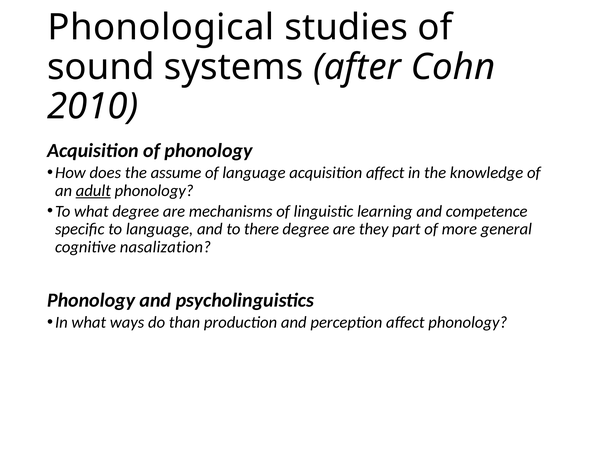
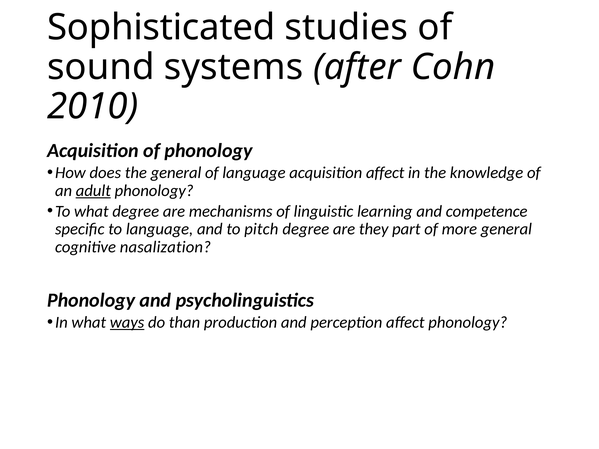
Phonological: Phonological -> Sophisticated
the assume: assume -> general
there: there -> pitch
ways underline: none -> present
